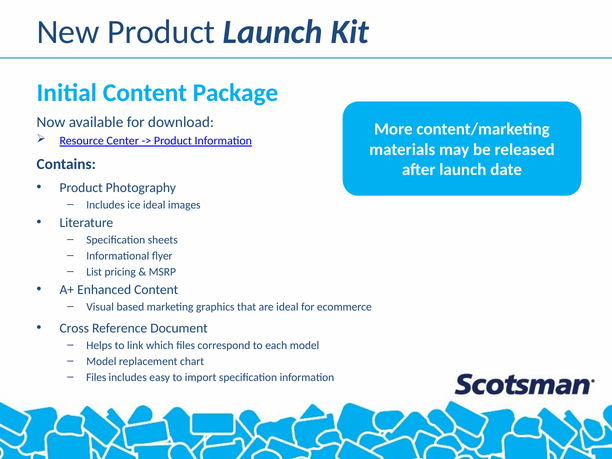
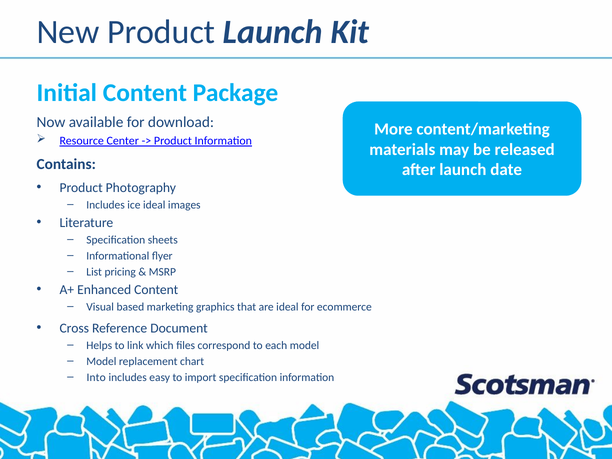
Files at (96, 377): Files -> Into
